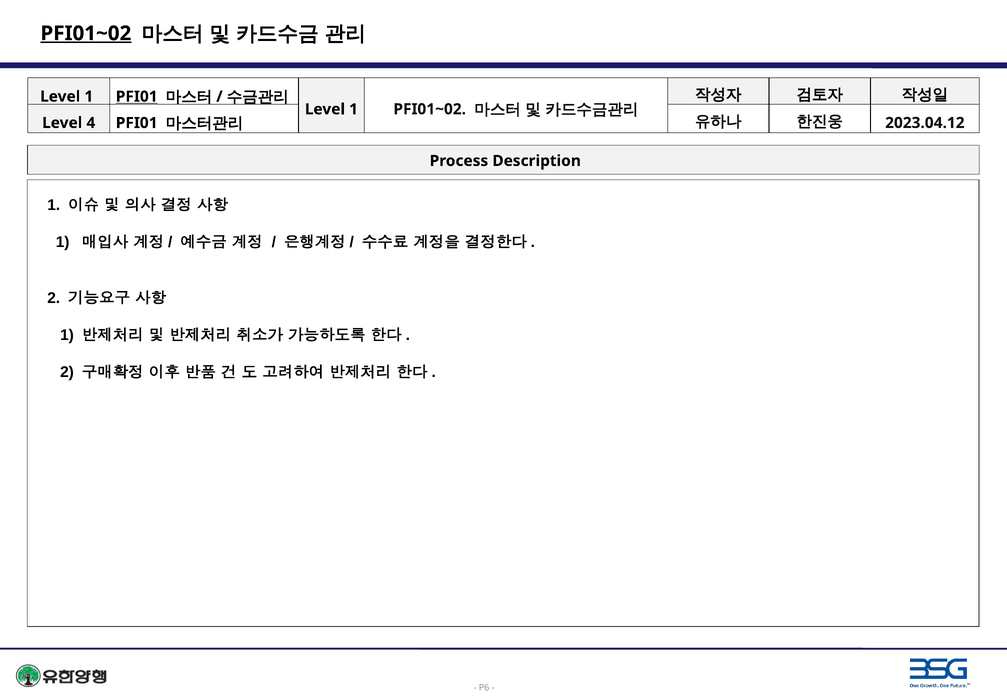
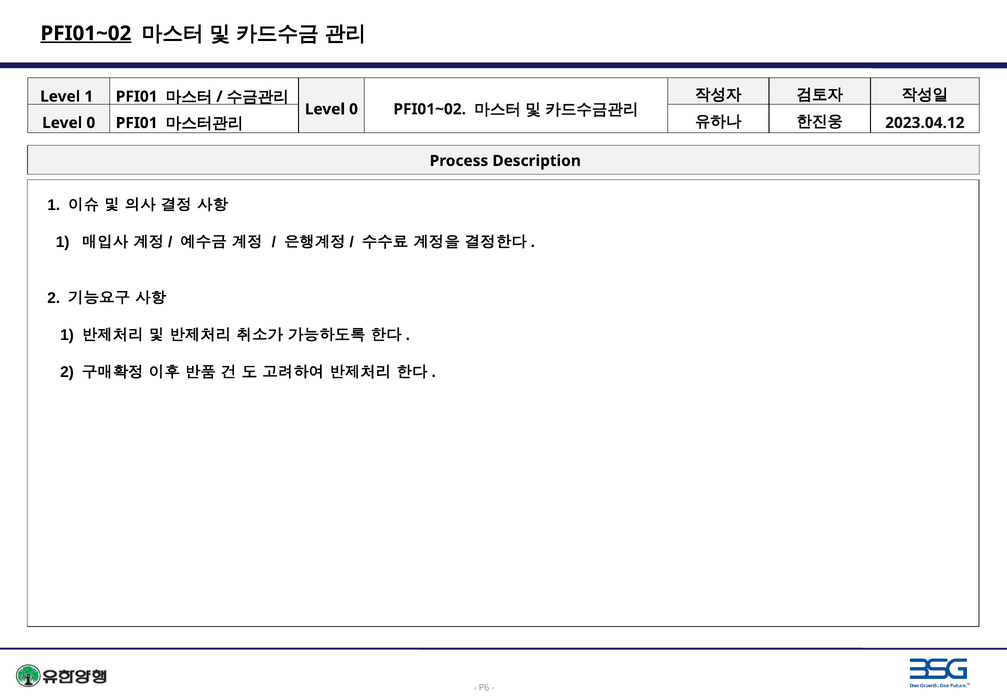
PFI01 at (137, 97) underline: present -> none
1 at (354, 109): 1 -> 0
4 at (91, 123): 4 -> 0
